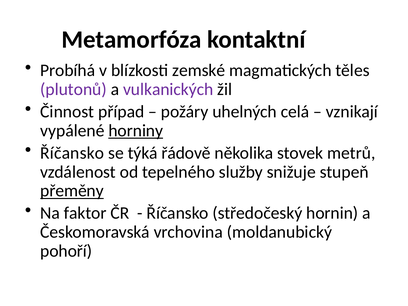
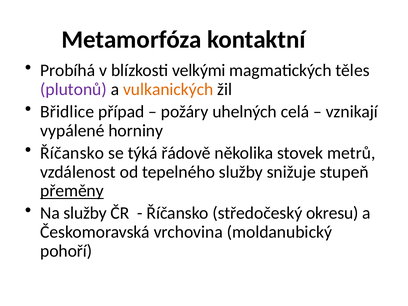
zemské: zemské -> velkými
vulkanických colour: purple -> orange
Činnost: Činnost -> Břidlice
horniny underline: present -> none
Na faktor: faktor -> služby
hornin: hornin -> okresu
